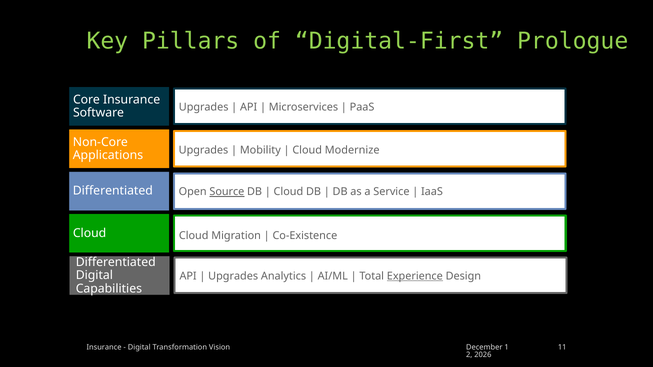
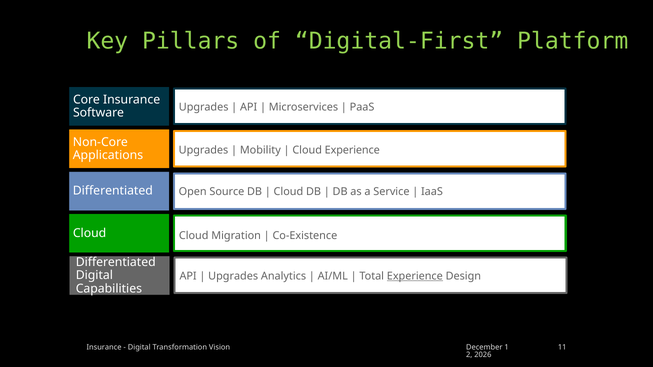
Prologue: Prologue -> Platform
Cloud Modernize: Modernize -> Experience
Source underline: present -> none
